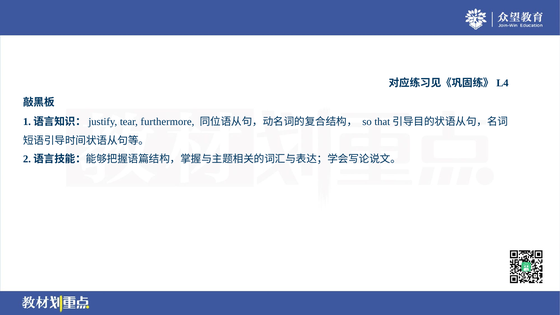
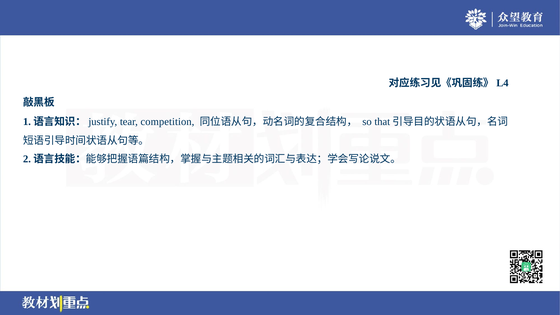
furthermore: furthermore -> competition
